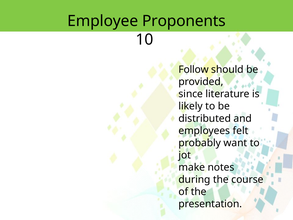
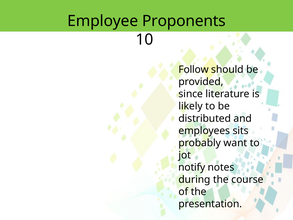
felt: felt -> sits
make: make -> notify
